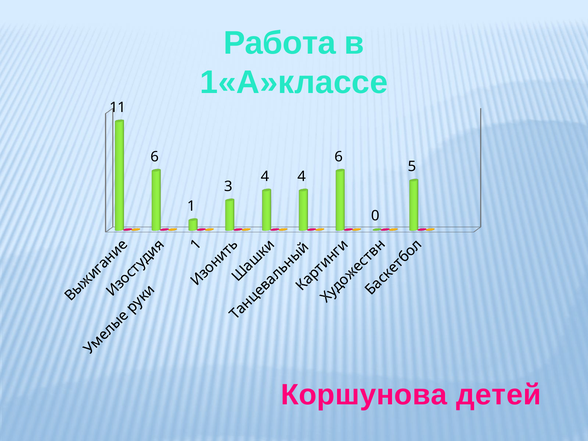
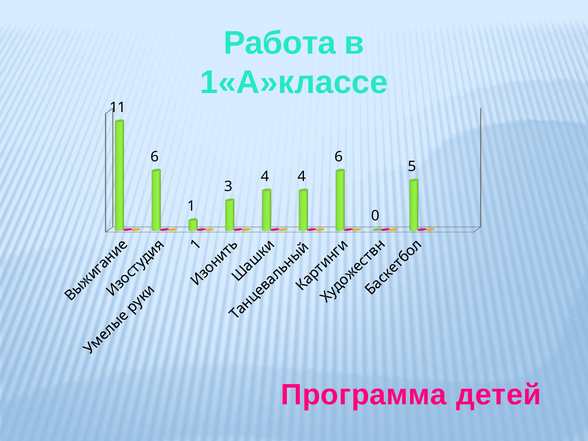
Коршунова: Коршунова -> Программа
